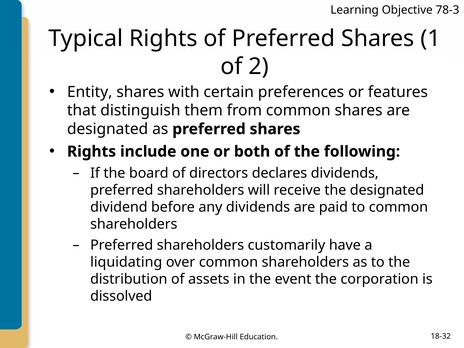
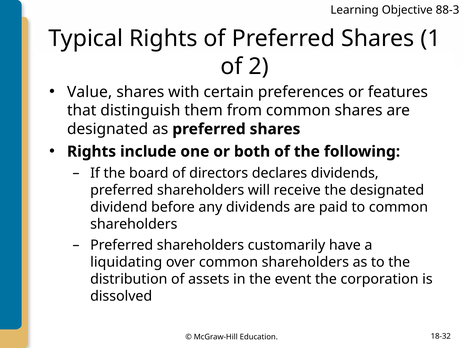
78-3: 78-3 -> 88-3
Entity: Entity -> Value
